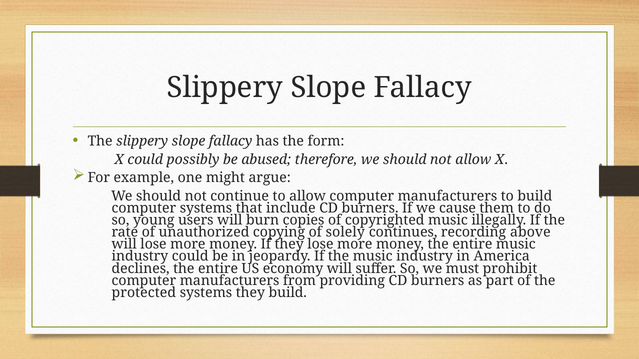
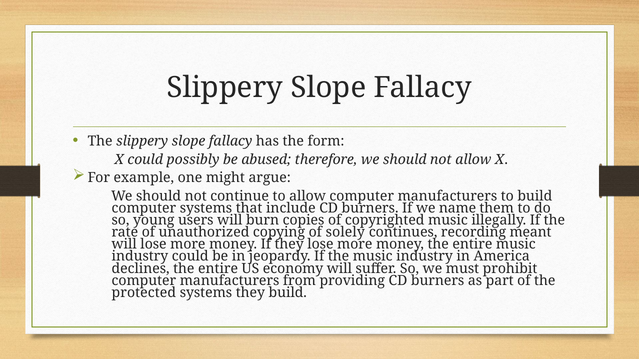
cause: cause -> name
above: above -> meant
